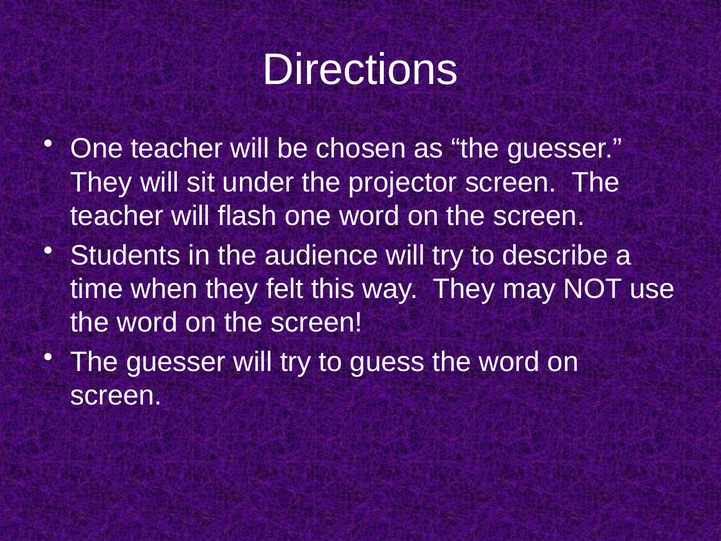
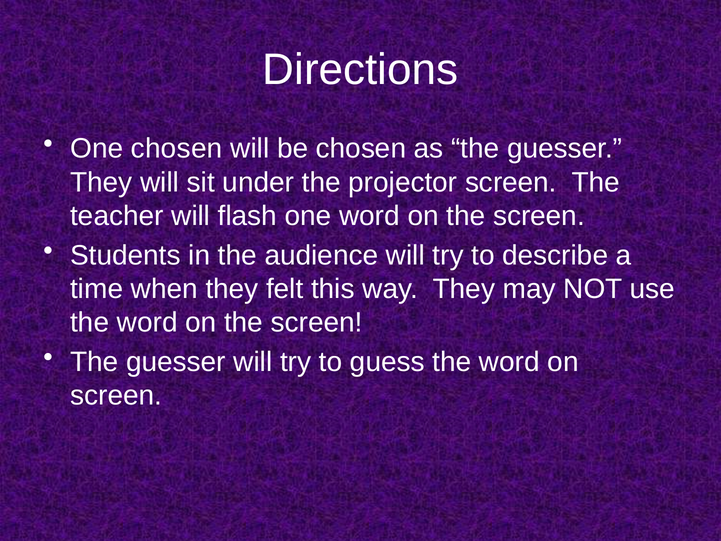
One teacher: teacher -> chosen
